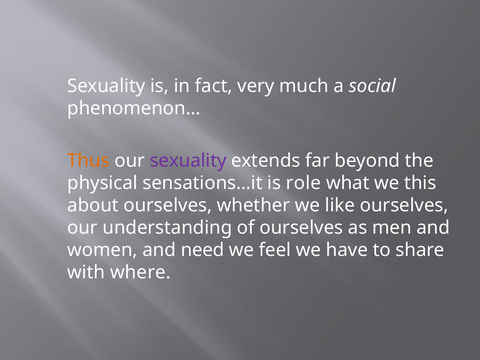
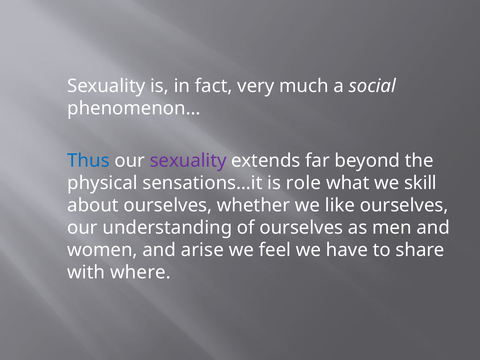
Thus colour: orange -> blue
this: this -> skill
need: need -> arise
